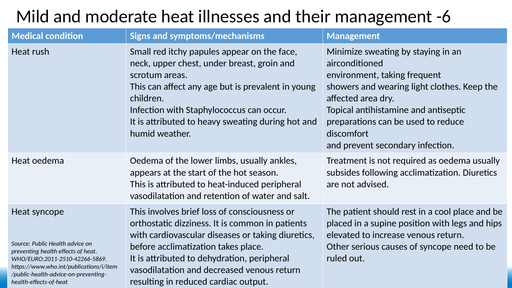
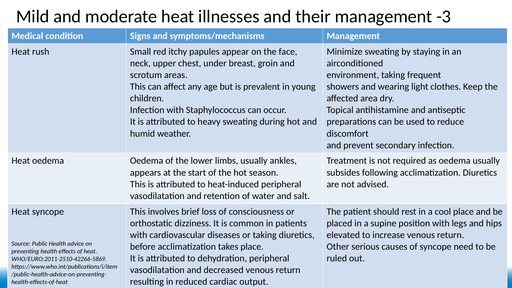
-6: -6 -> -3
